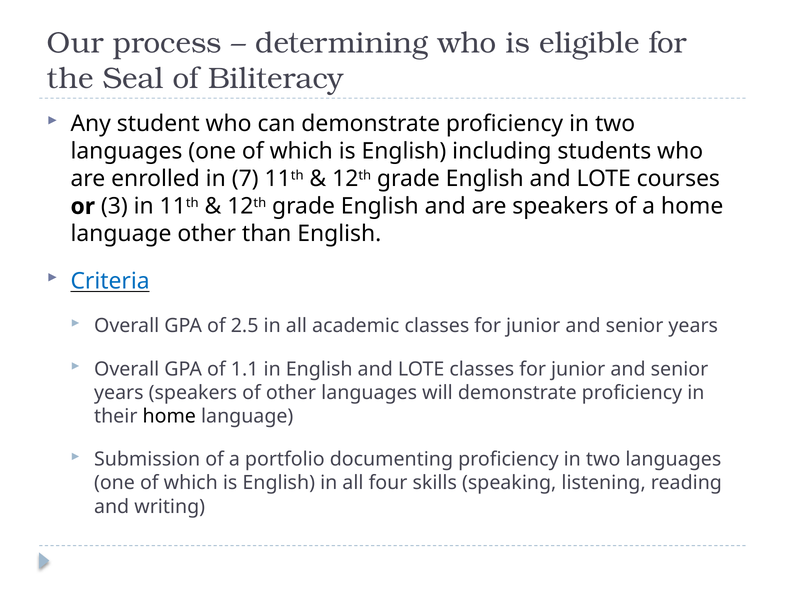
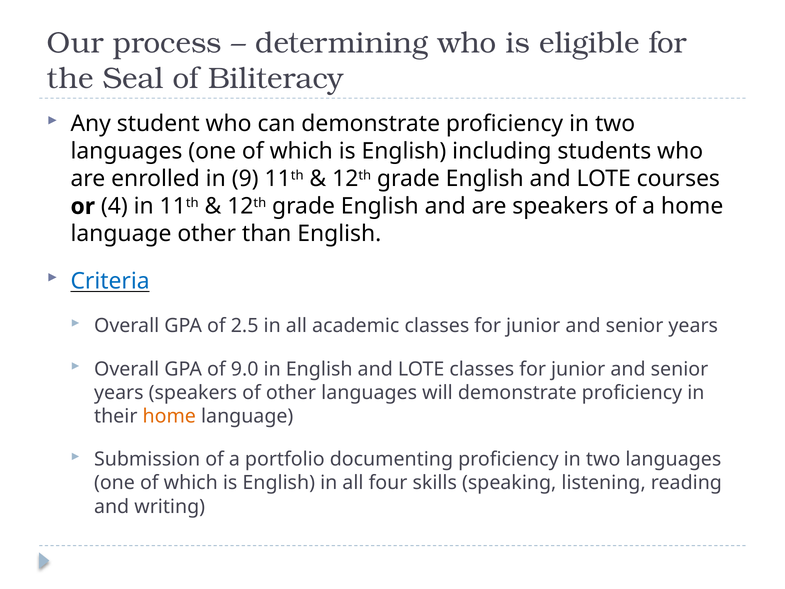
7: 7 -> 9
3: 3 -> 4
1.1: 1.1 -> 9.0
home at (169, 416) colour: black -> orange
